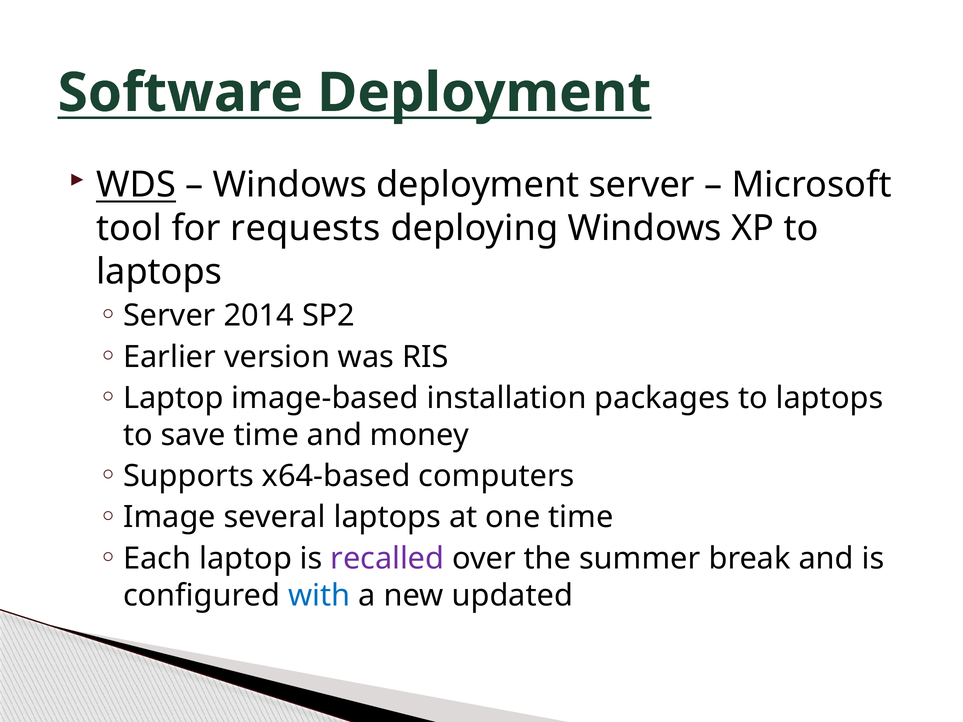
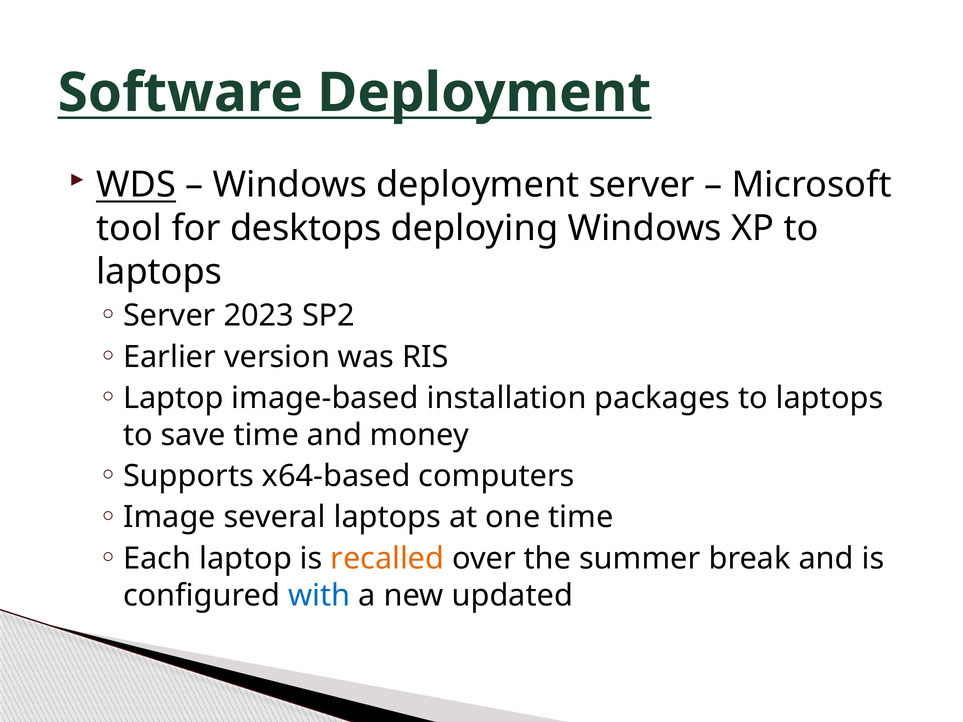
requests: requests -> desktops
2014: 2014 -> 2023
recalled colour: purple -> orange
